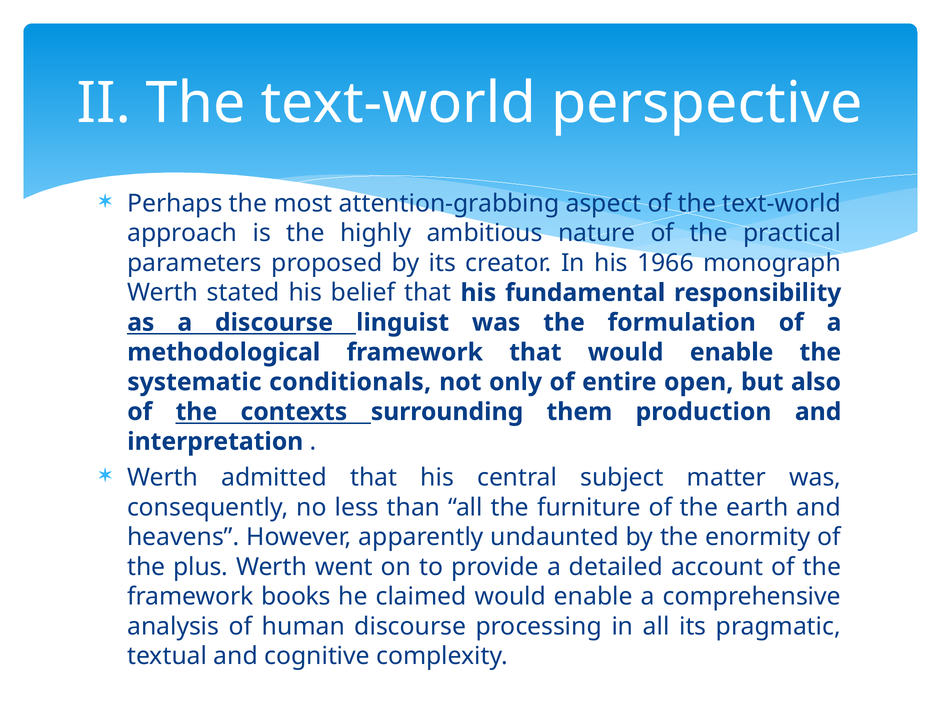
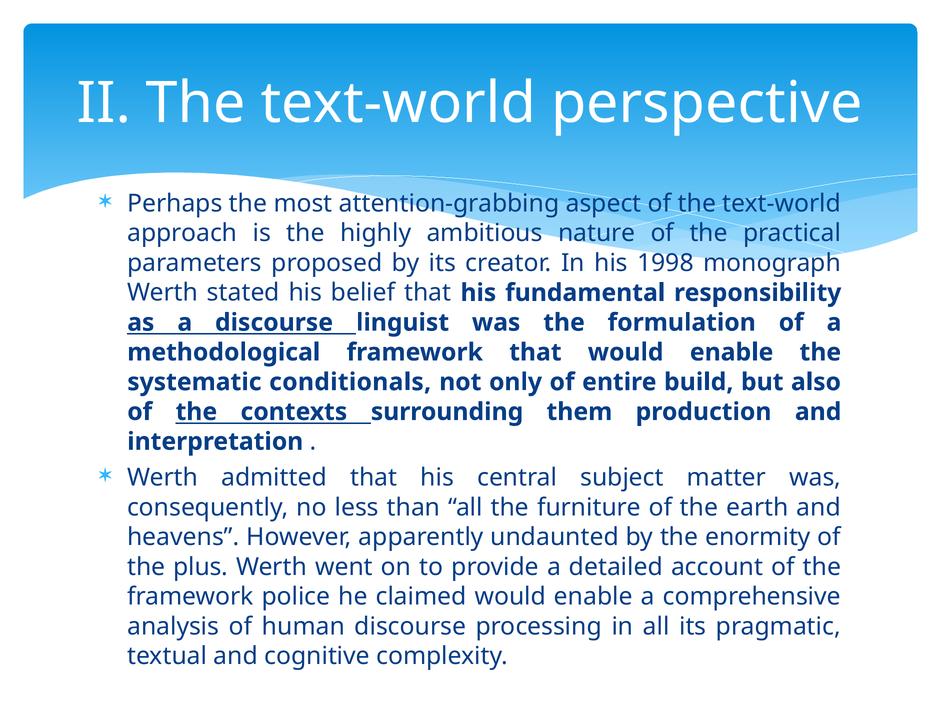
1966: 1966 -> 1998
open: open -> build
books: books -> police
